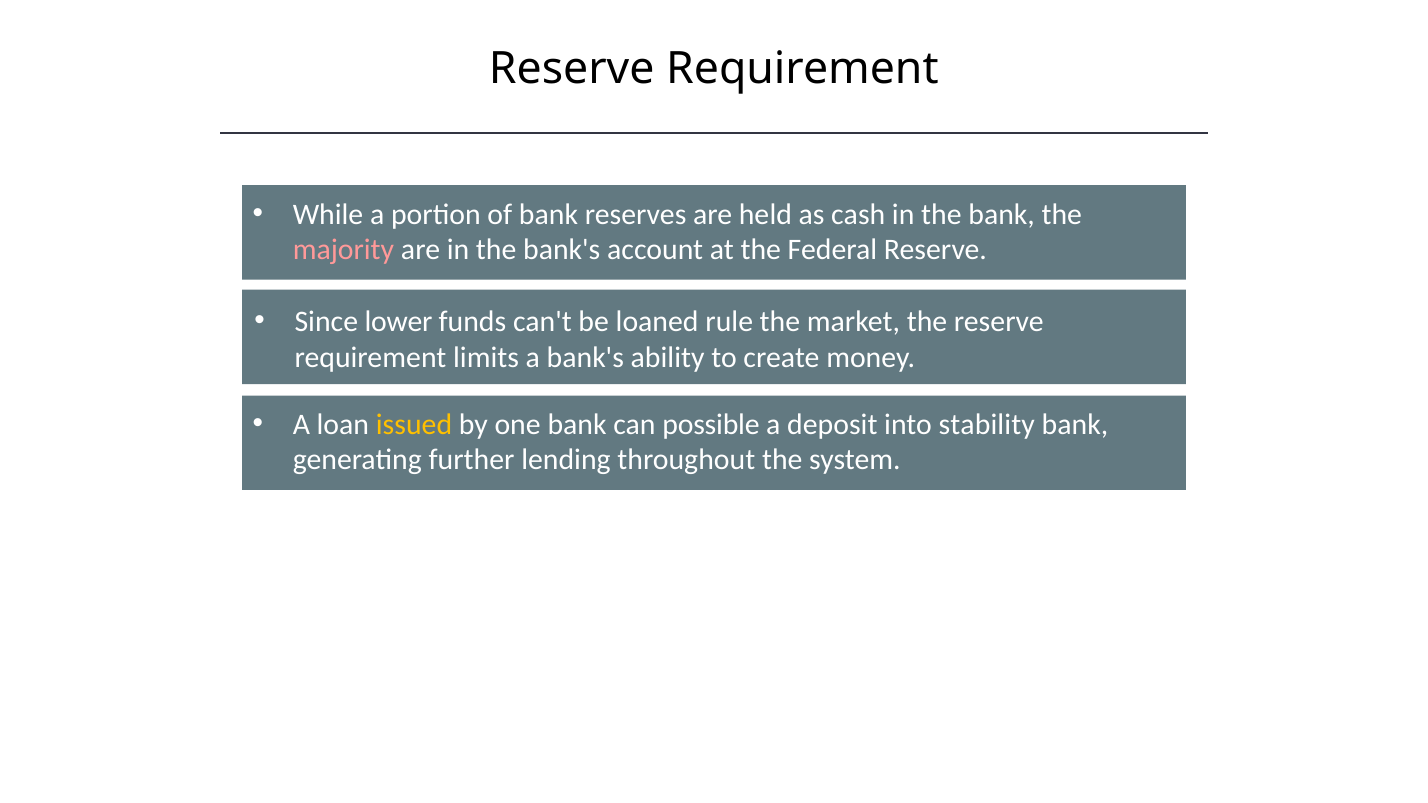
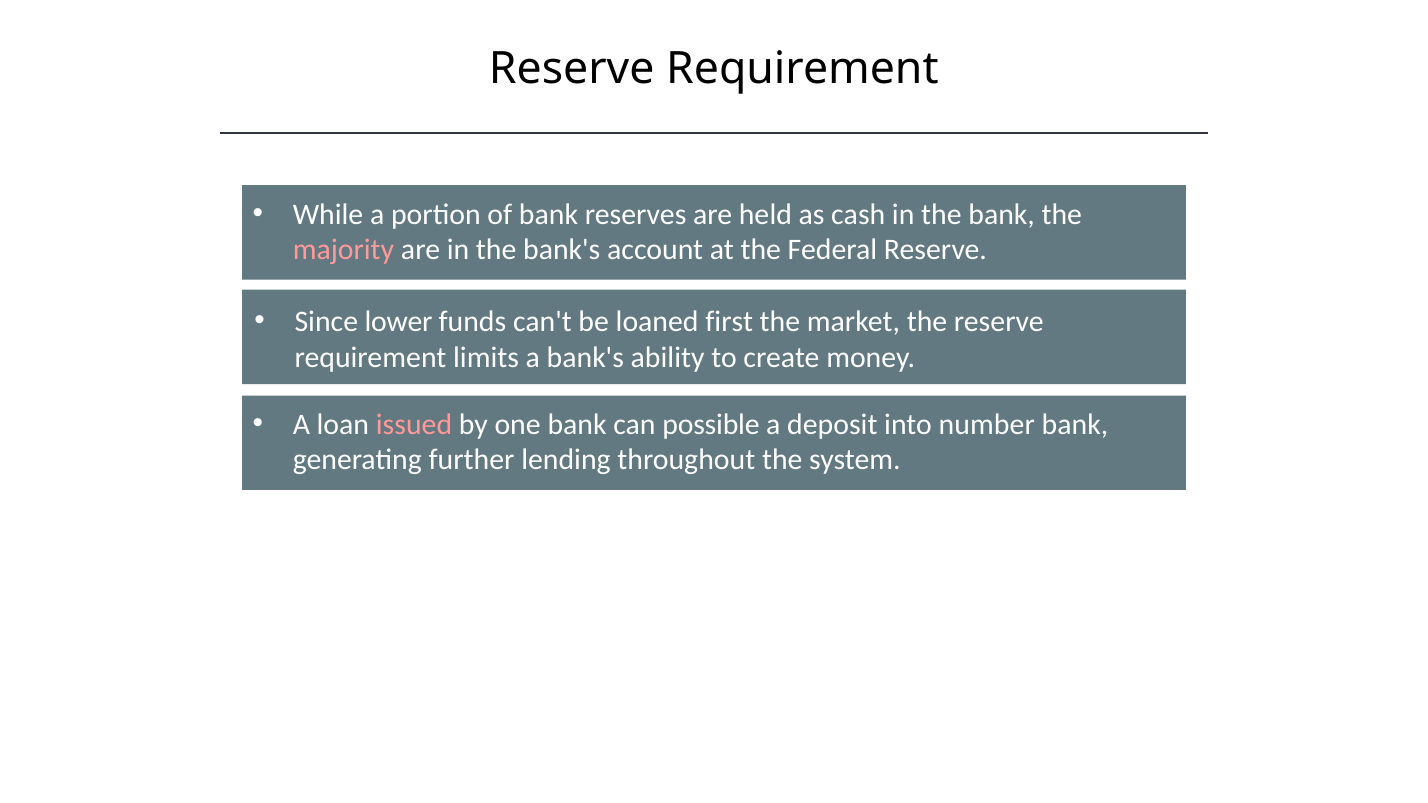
rule: rule -> first
issued colour: yellow -> pink
stability: stability -> number
